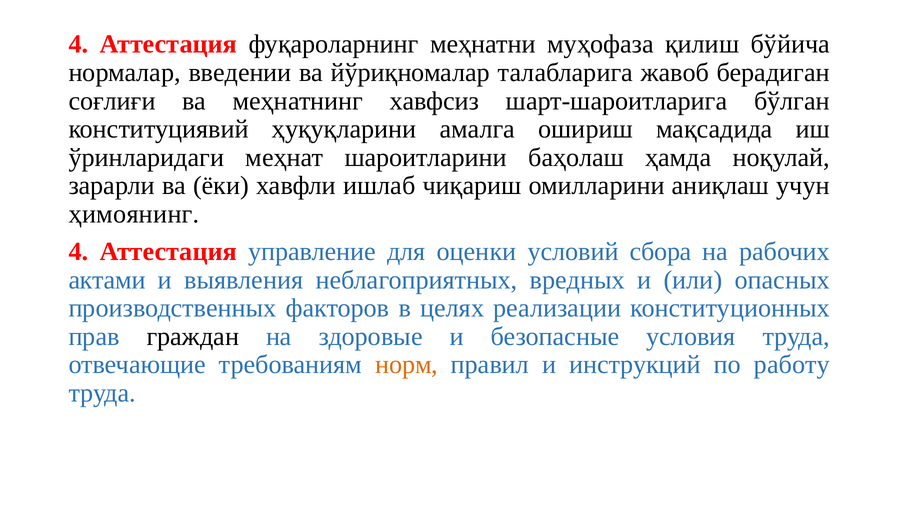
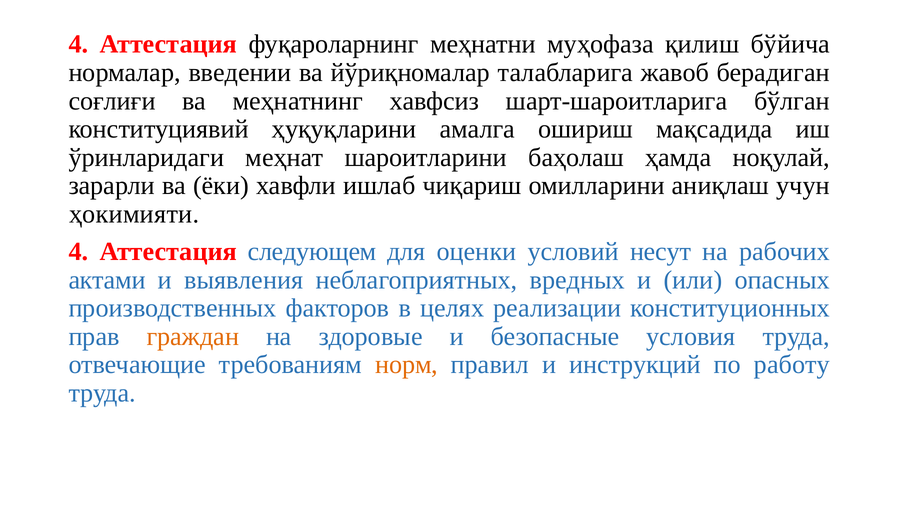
ҳимоянинг: ҳимоянинг -> ҳокимияти
управление: управление -> следующем
сбора: сбора -> несут
граждан colour: black -> orange
